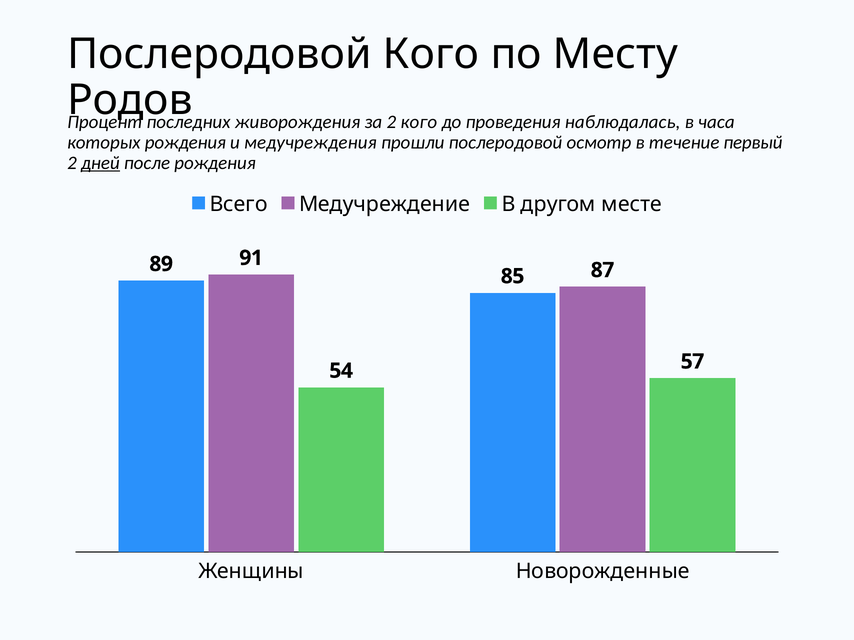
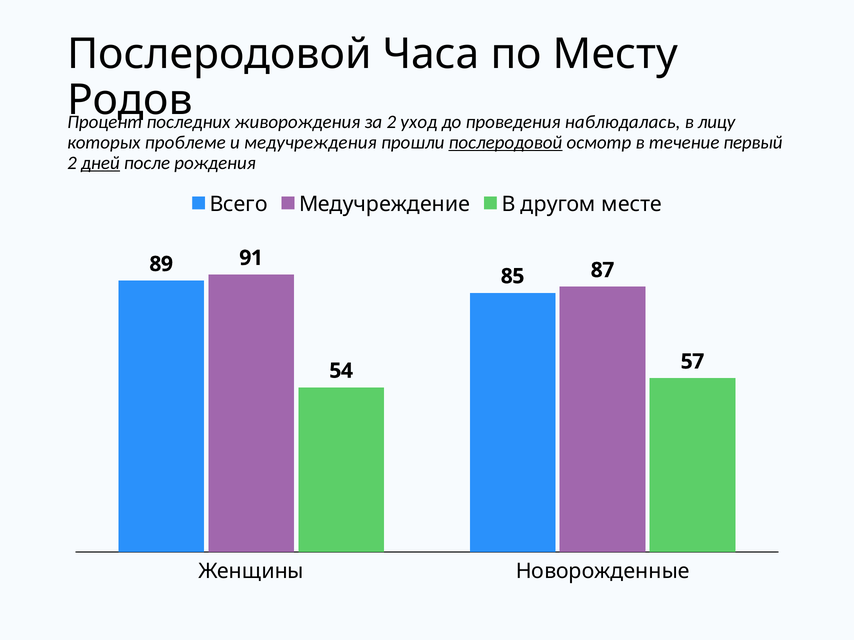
Послеродовой Кого: Кого -> Часа
2 кого: кого -> уход
часа: часа -> лицу
которых рождения: рождения -> проблеме
послеродовой at (505, 143) underline: none -> present
